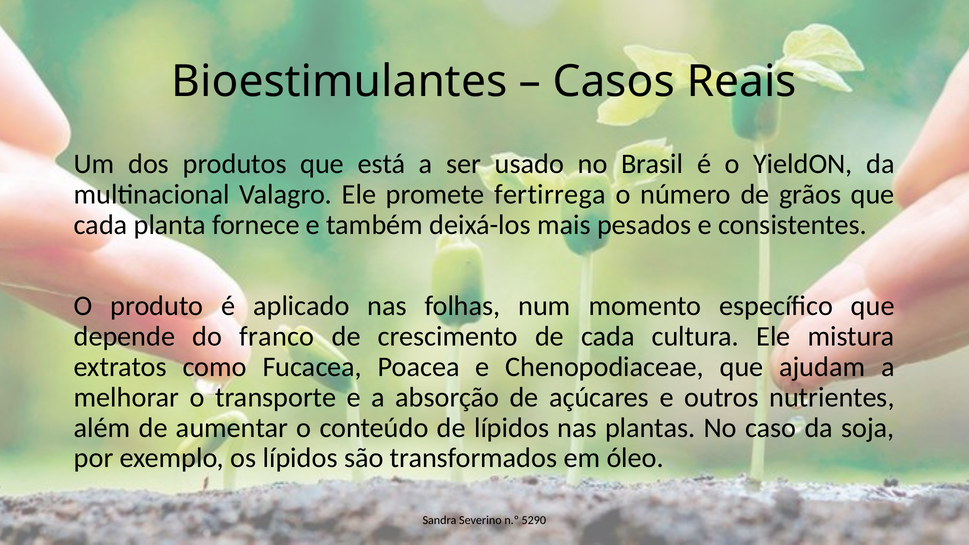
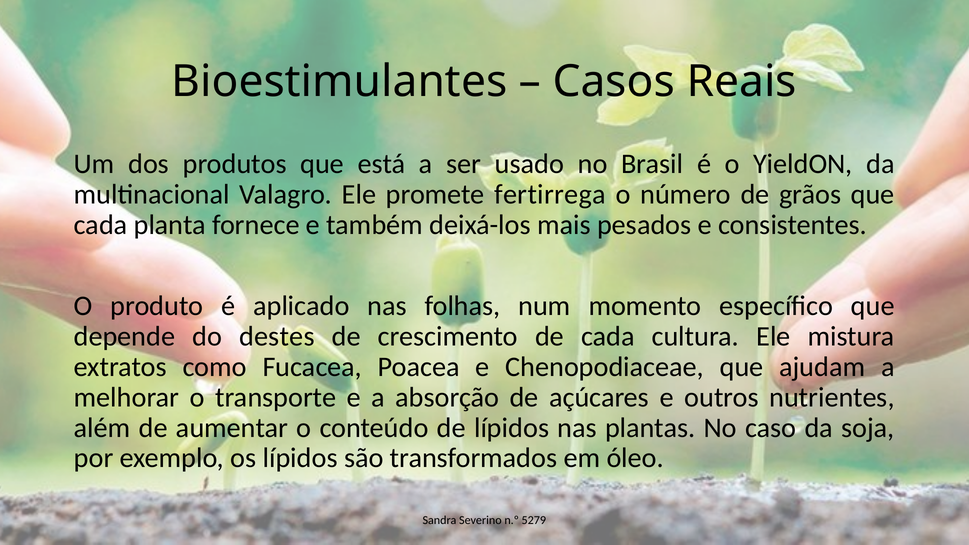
franco: franco -> destes
5290: 5290 -> 5279
